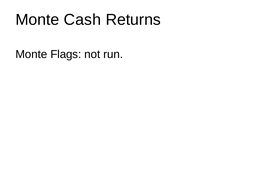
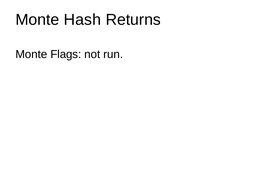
Cash: Cash -> Hash
